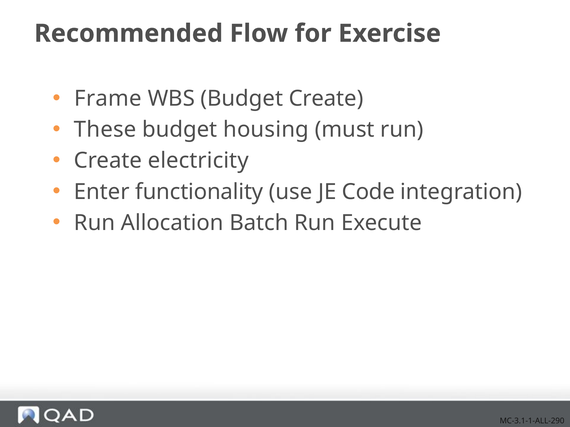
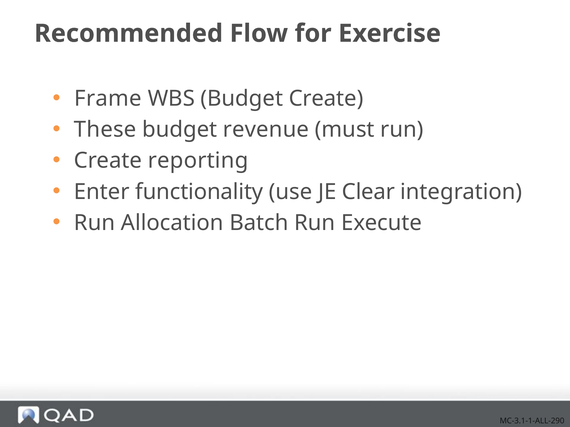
housing: housing -> revenue
electricity: electricity -> reporting
Code: Code -> Clear
